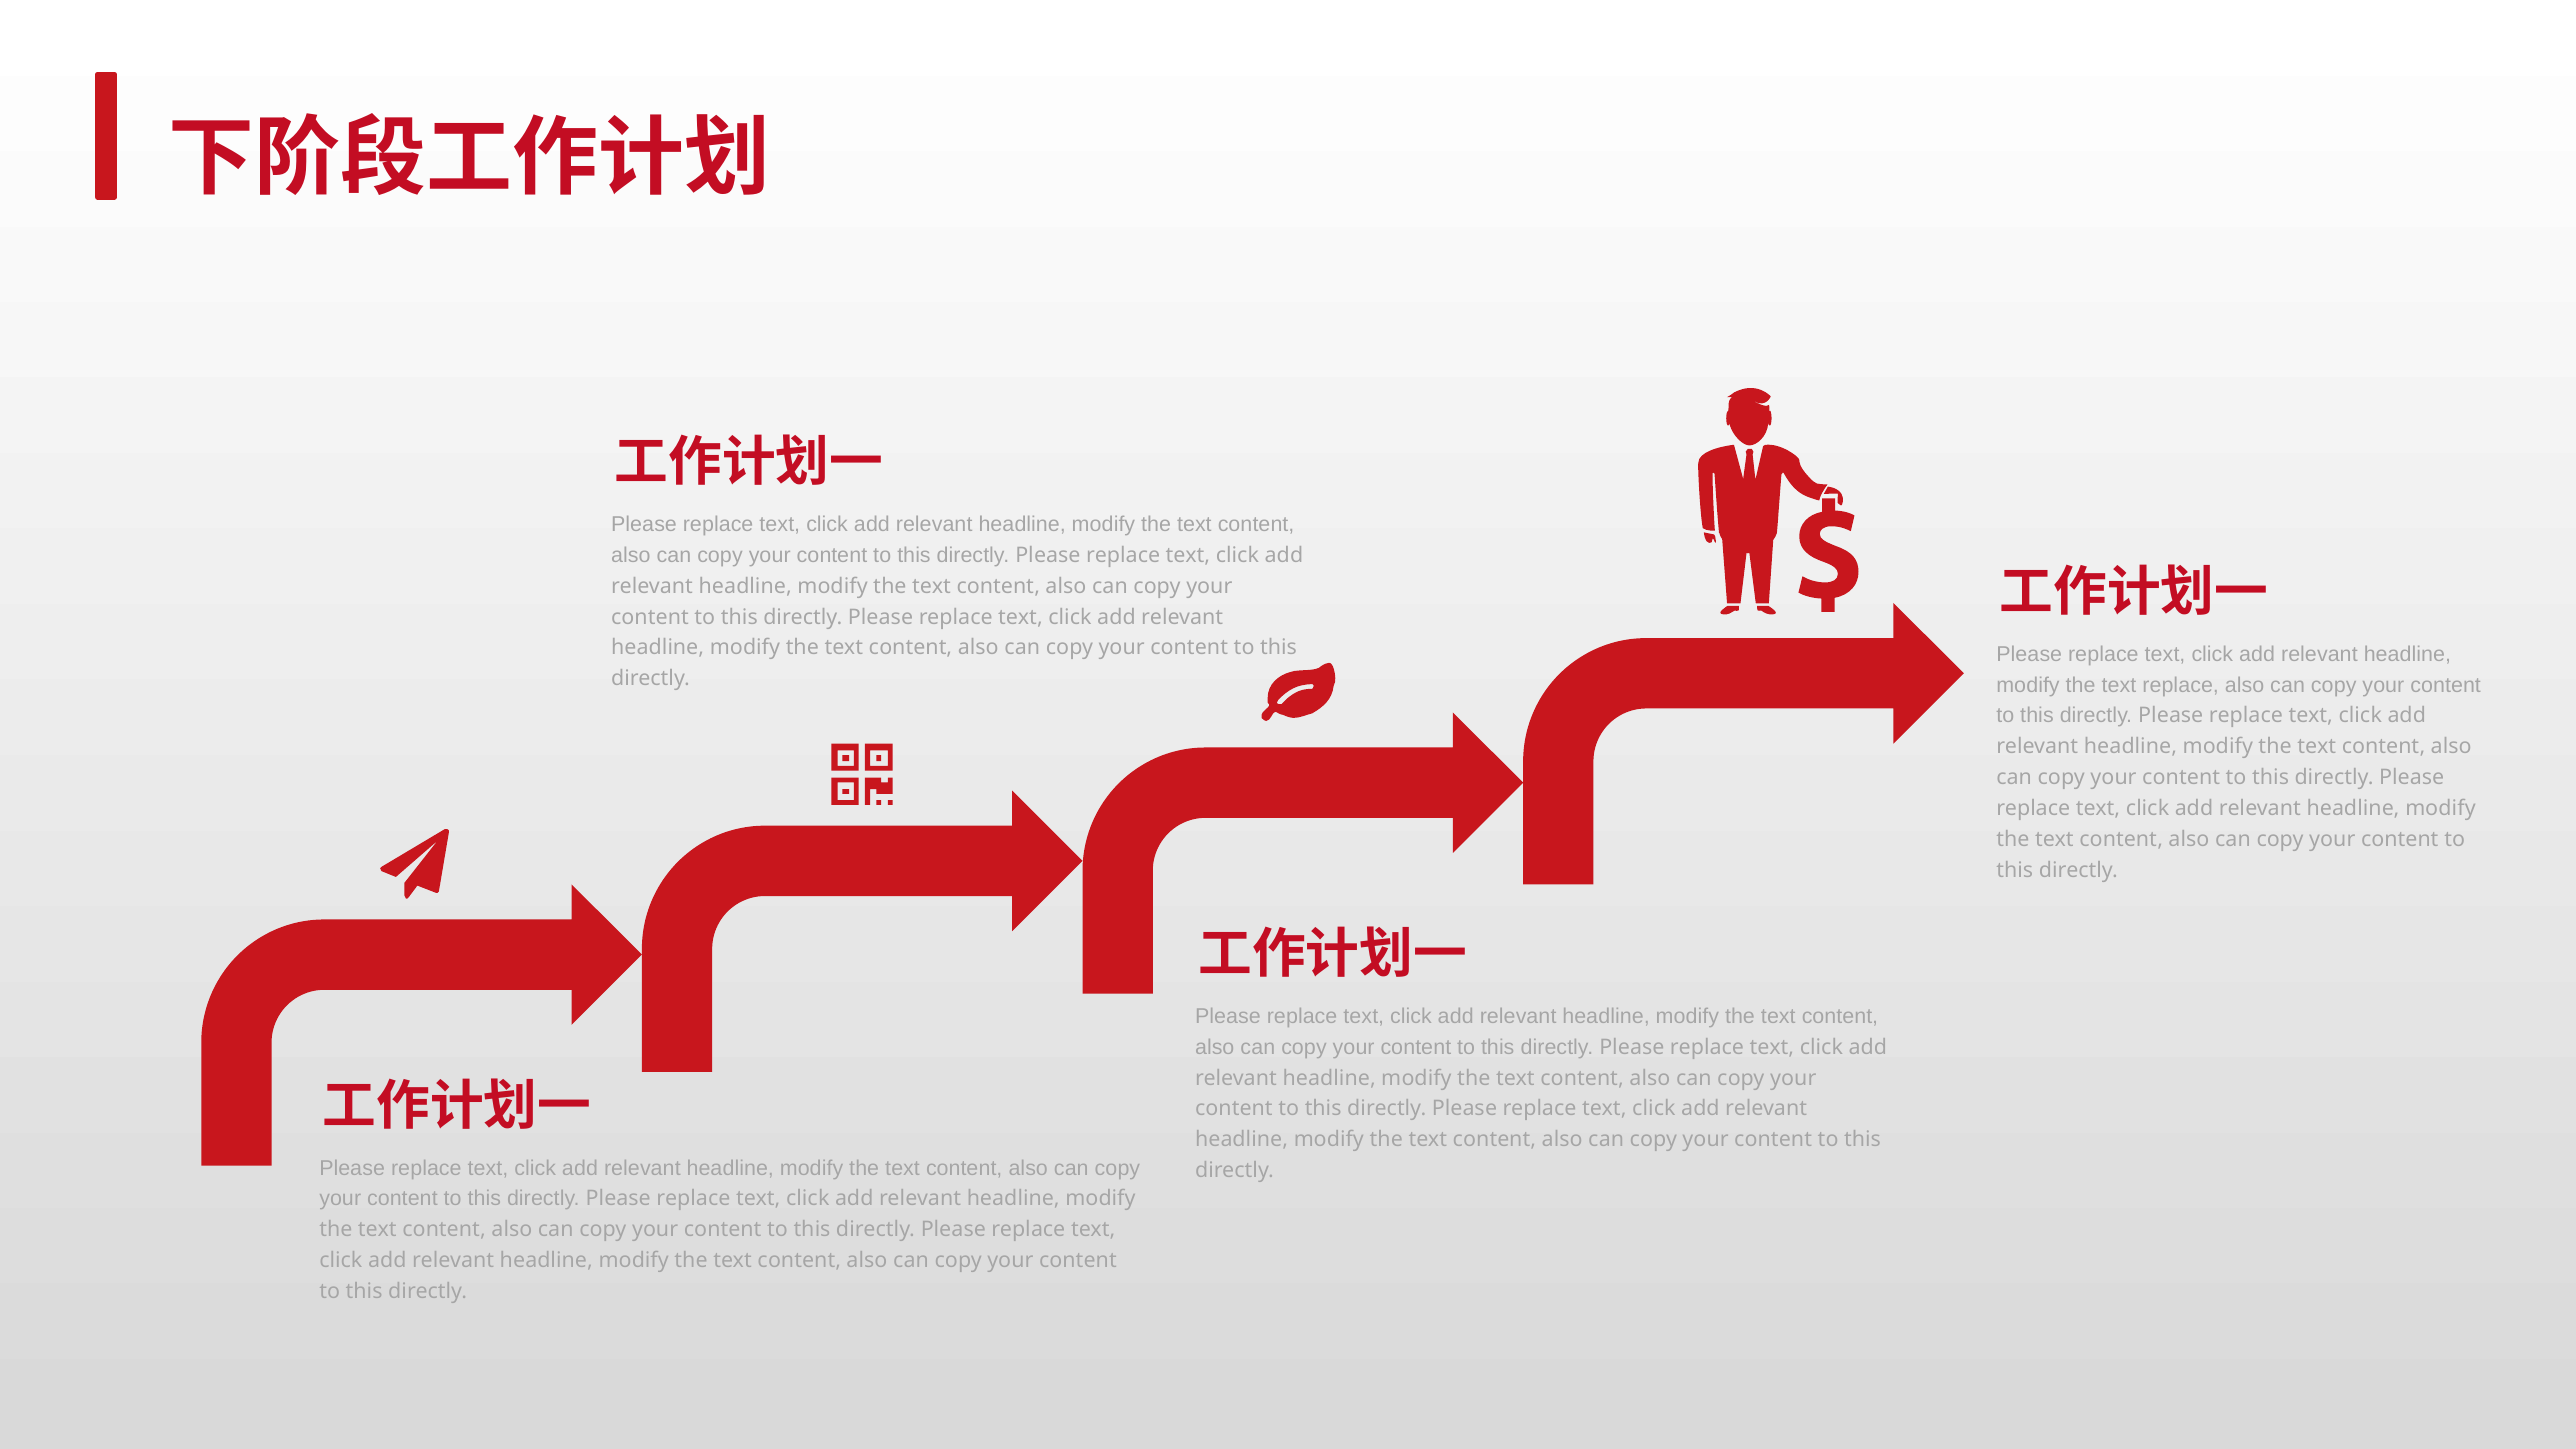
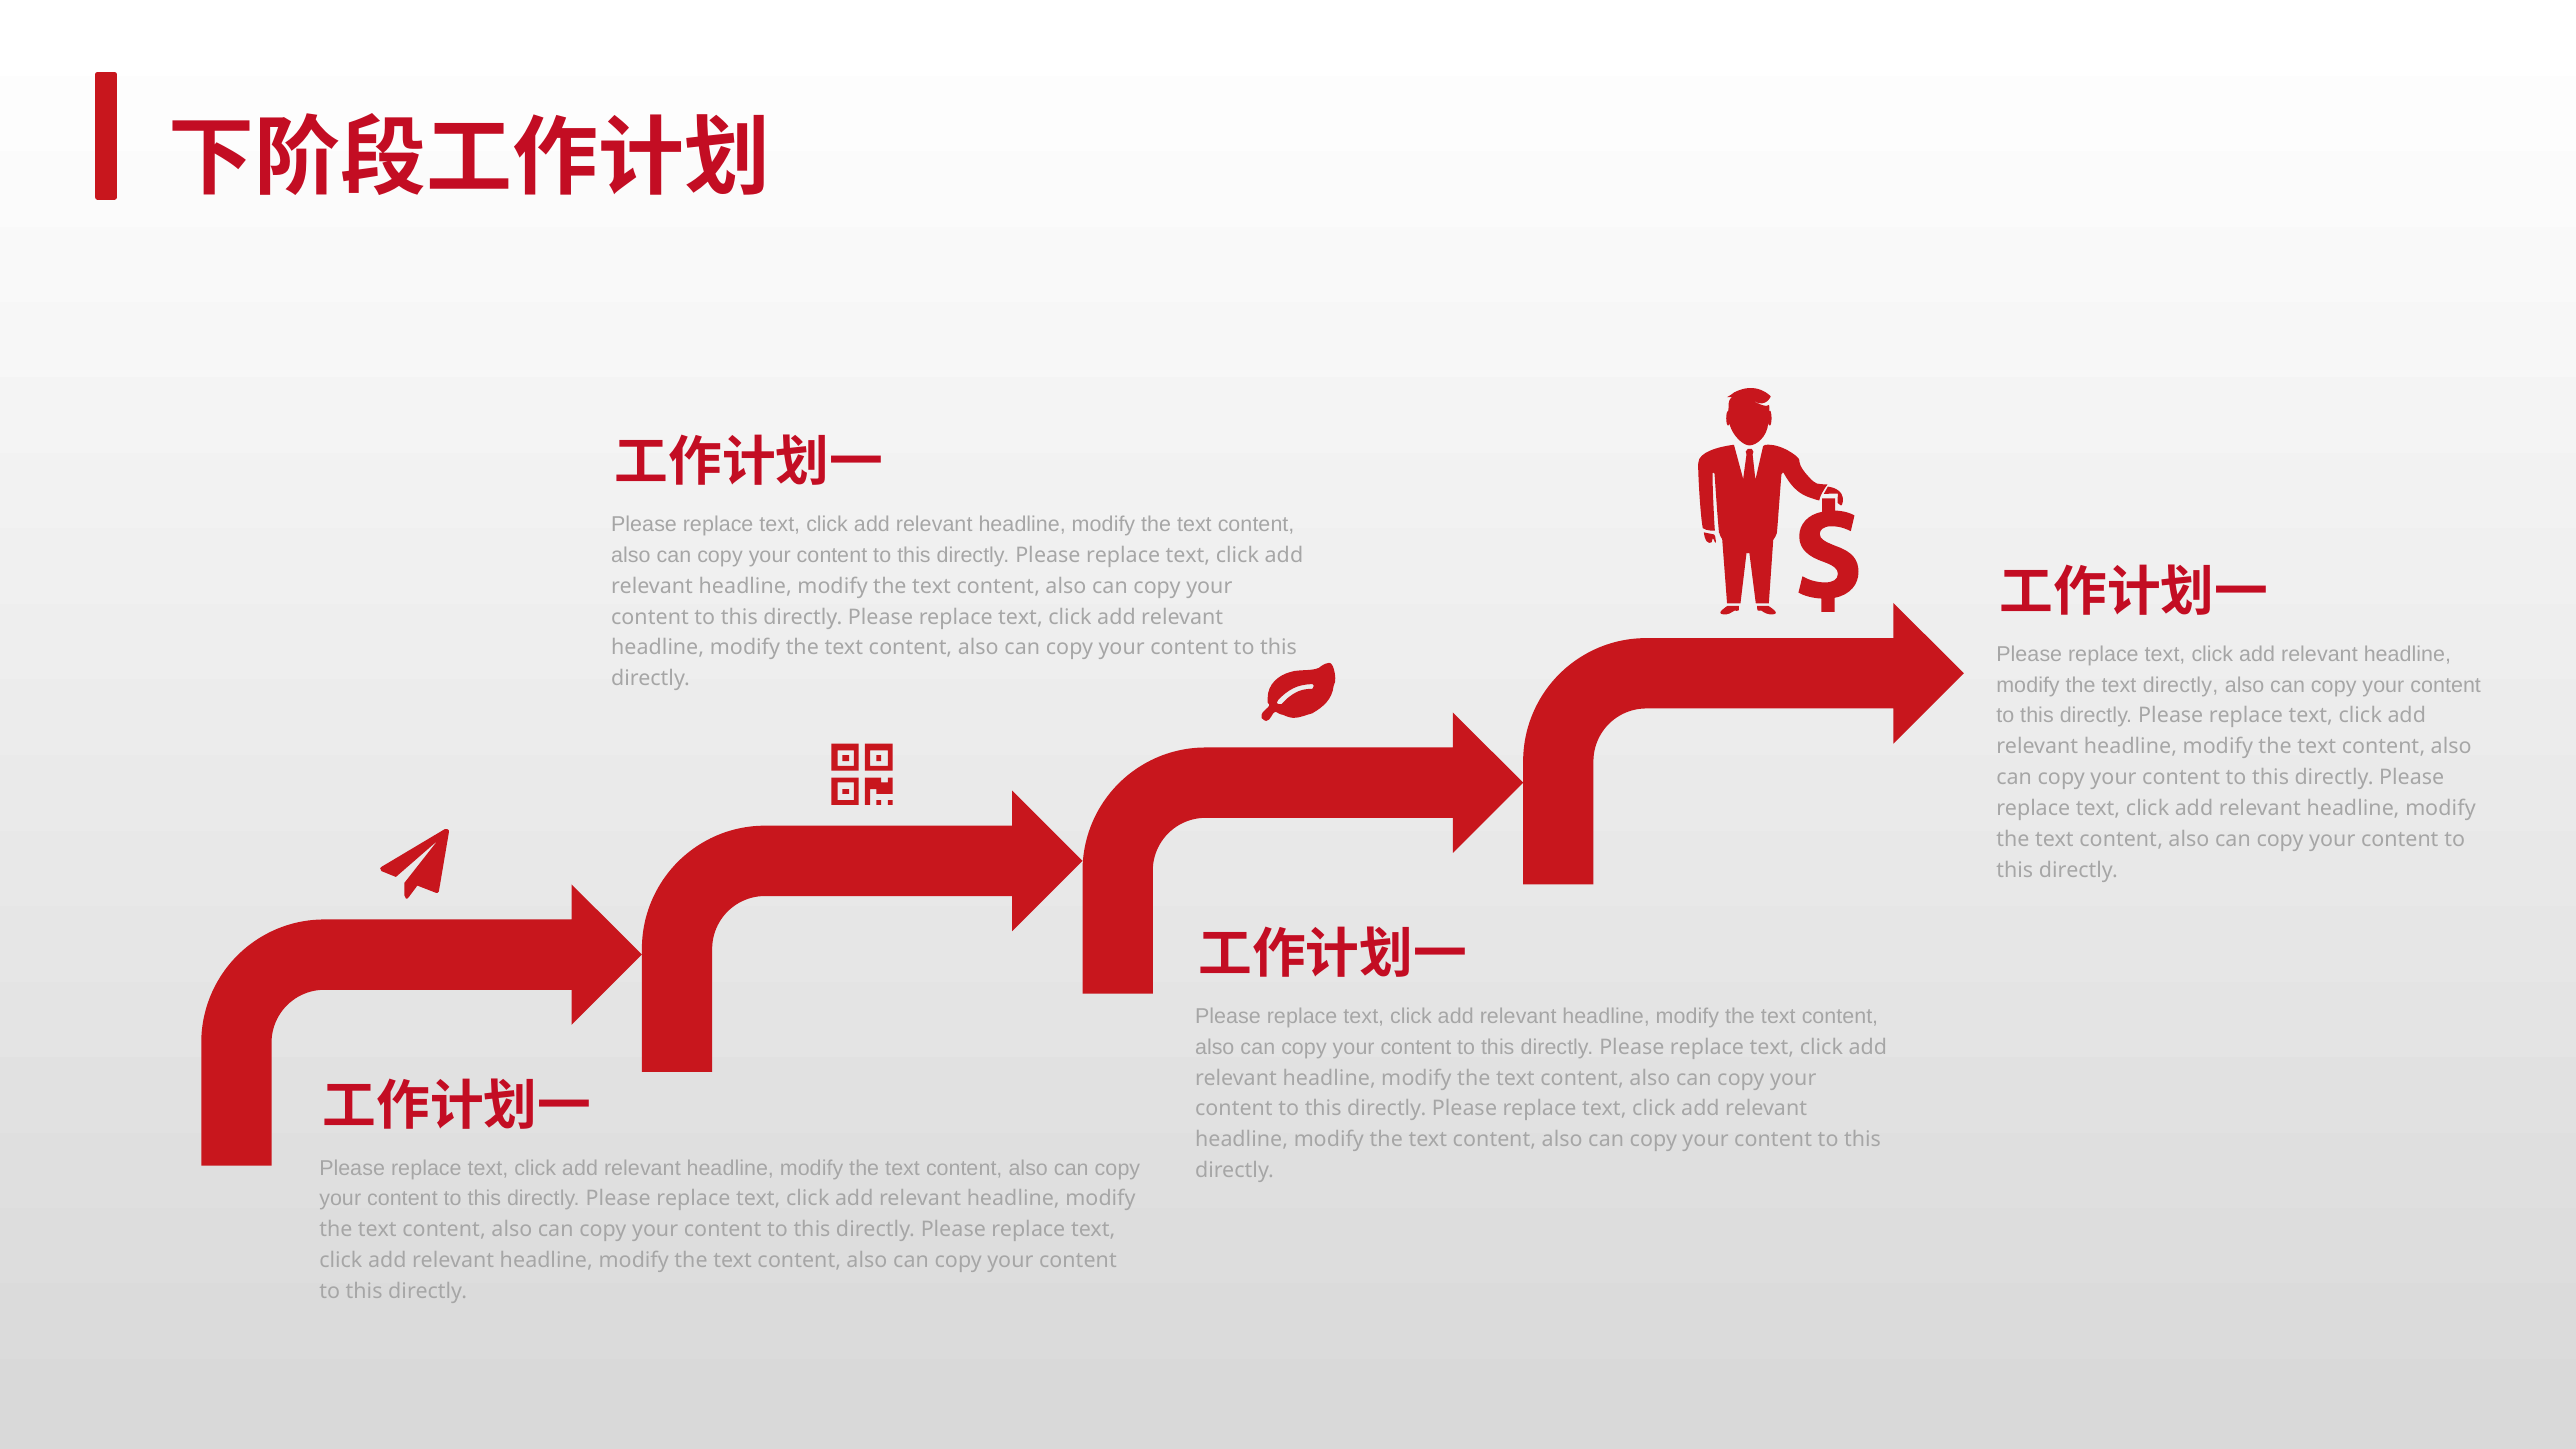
text replace: replace -> directly
